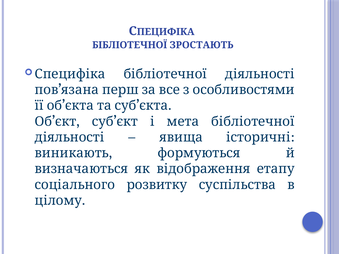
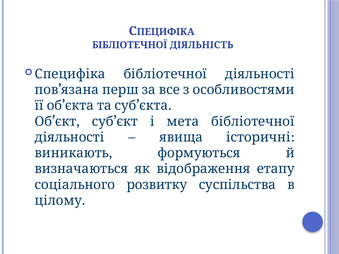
ЗРОСТАЮТЬ: ЗРОСТАЮТЬ -> ДІЯЛЬНІСТЬ
